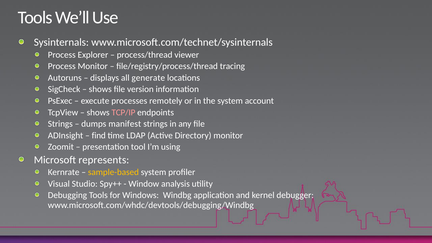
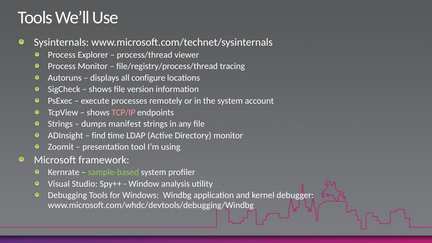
generate: generate -> configure
represents: represents -> framework
sample-based colour: yellow -> light green
